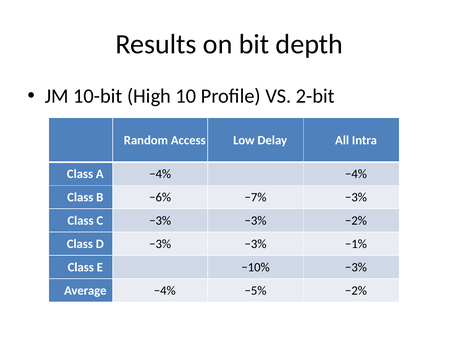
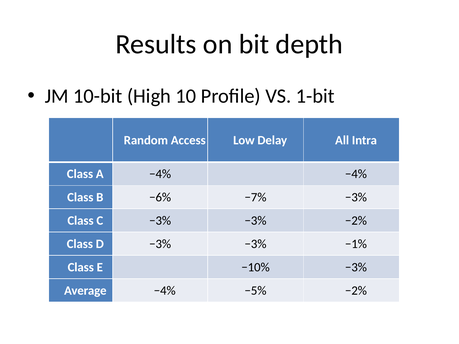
2-bit: 2-bit -> 1-bit
